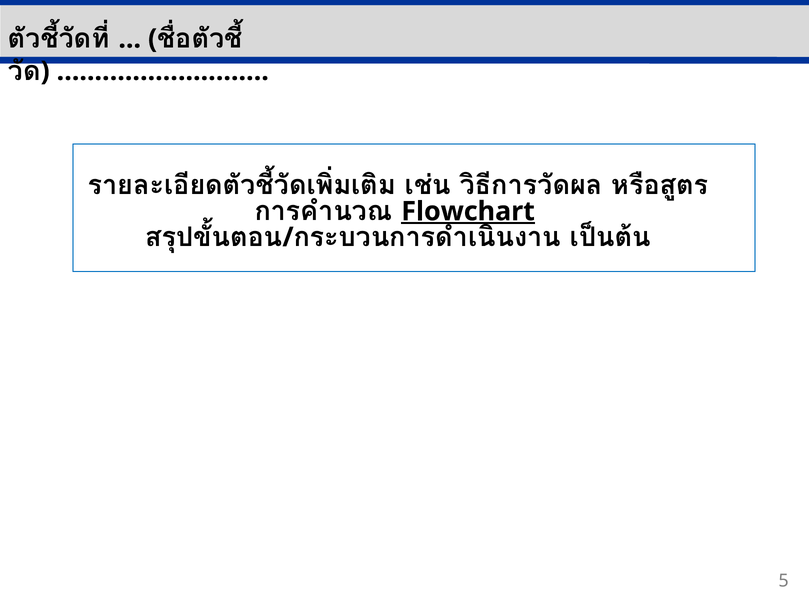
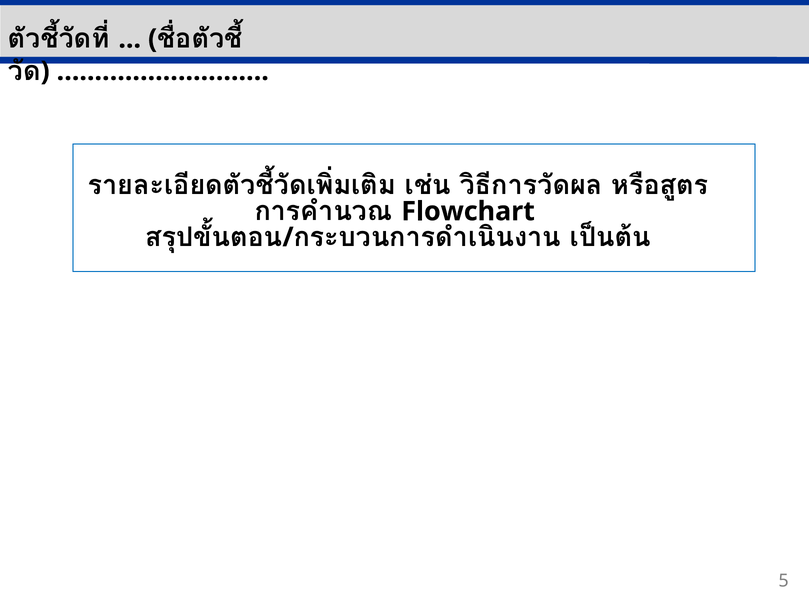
Flowchart underline: present -> none
